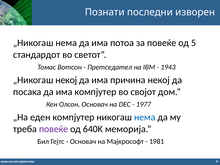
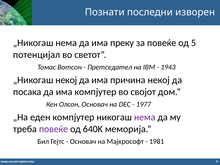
потоа: потоа -> преку
стандардот: стандардот -> потенцијал
нема at (145, 117) colour: blue -> purple
